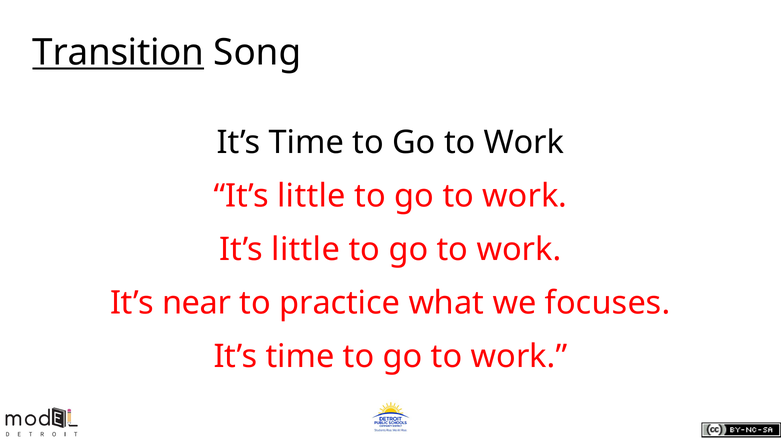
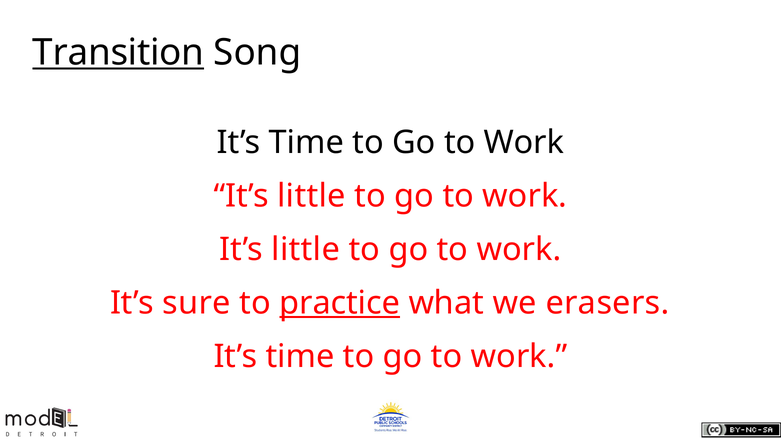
near: near -> sure
practice underline: none -> present
focuses: focuses -> erasers
